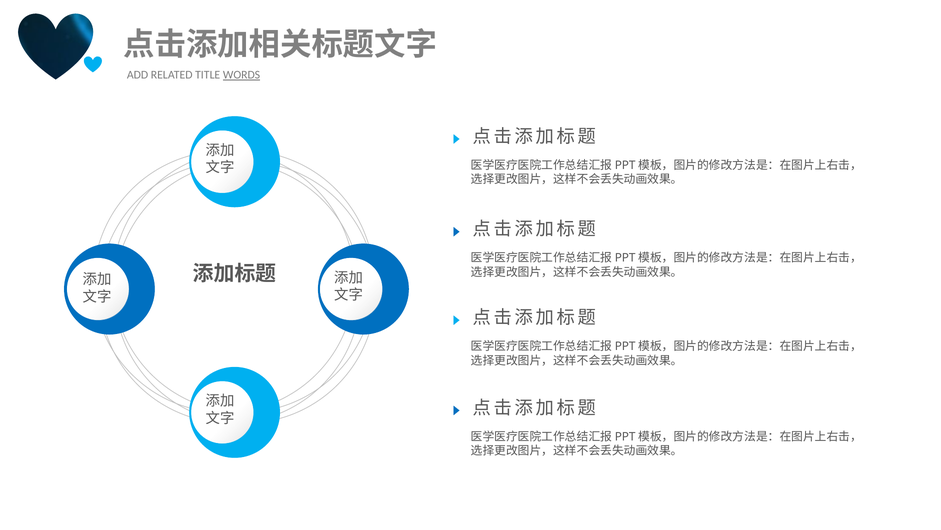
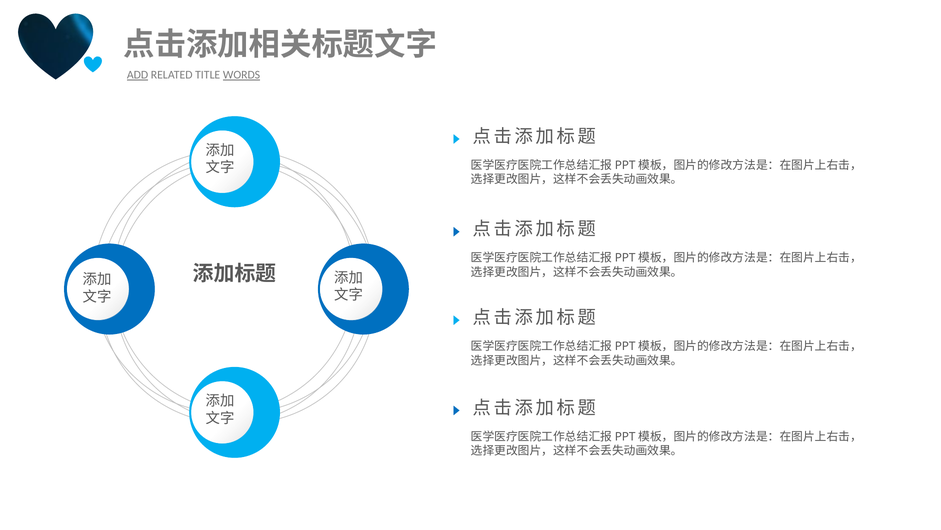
ADD underline: none -> present
